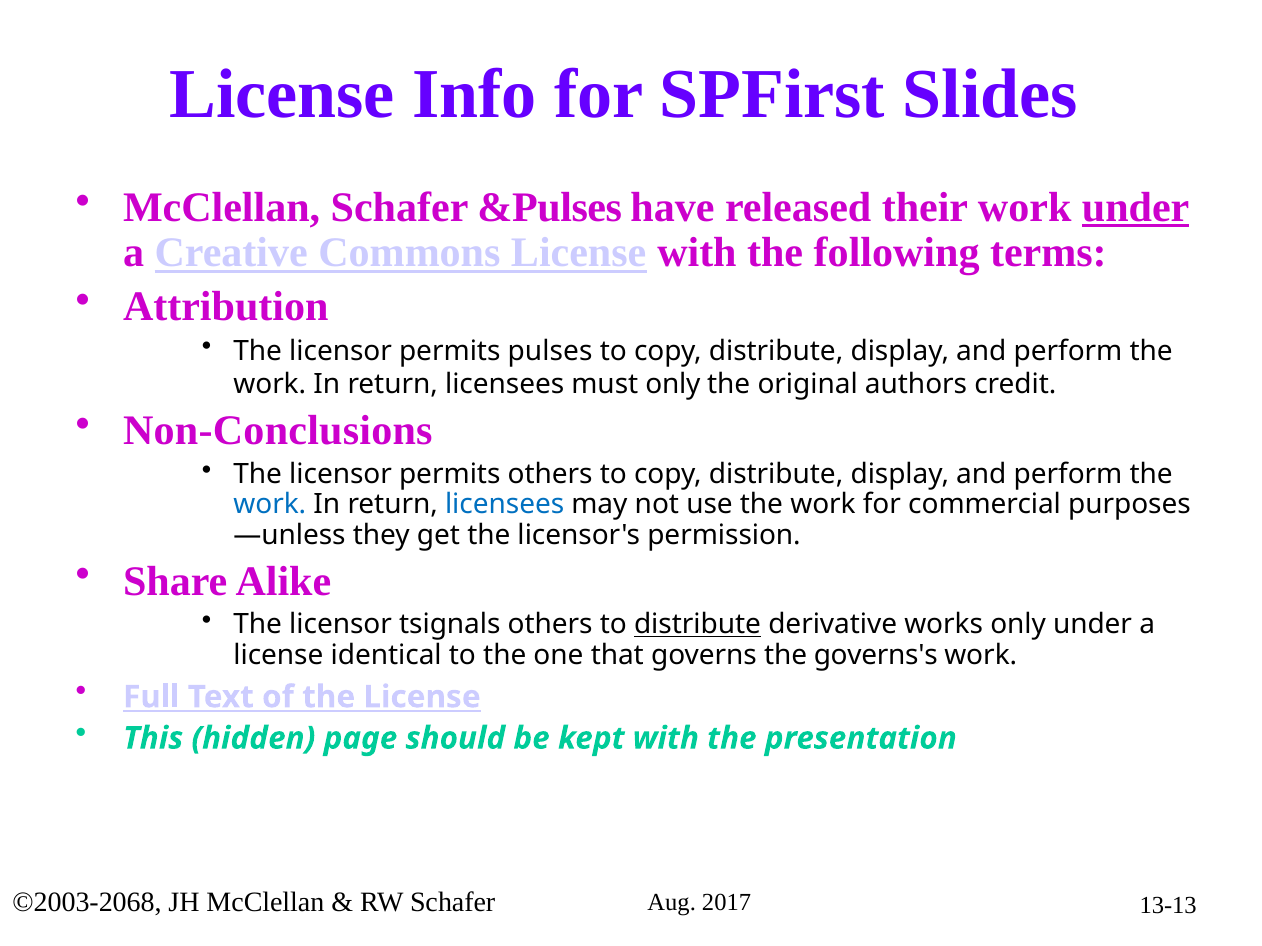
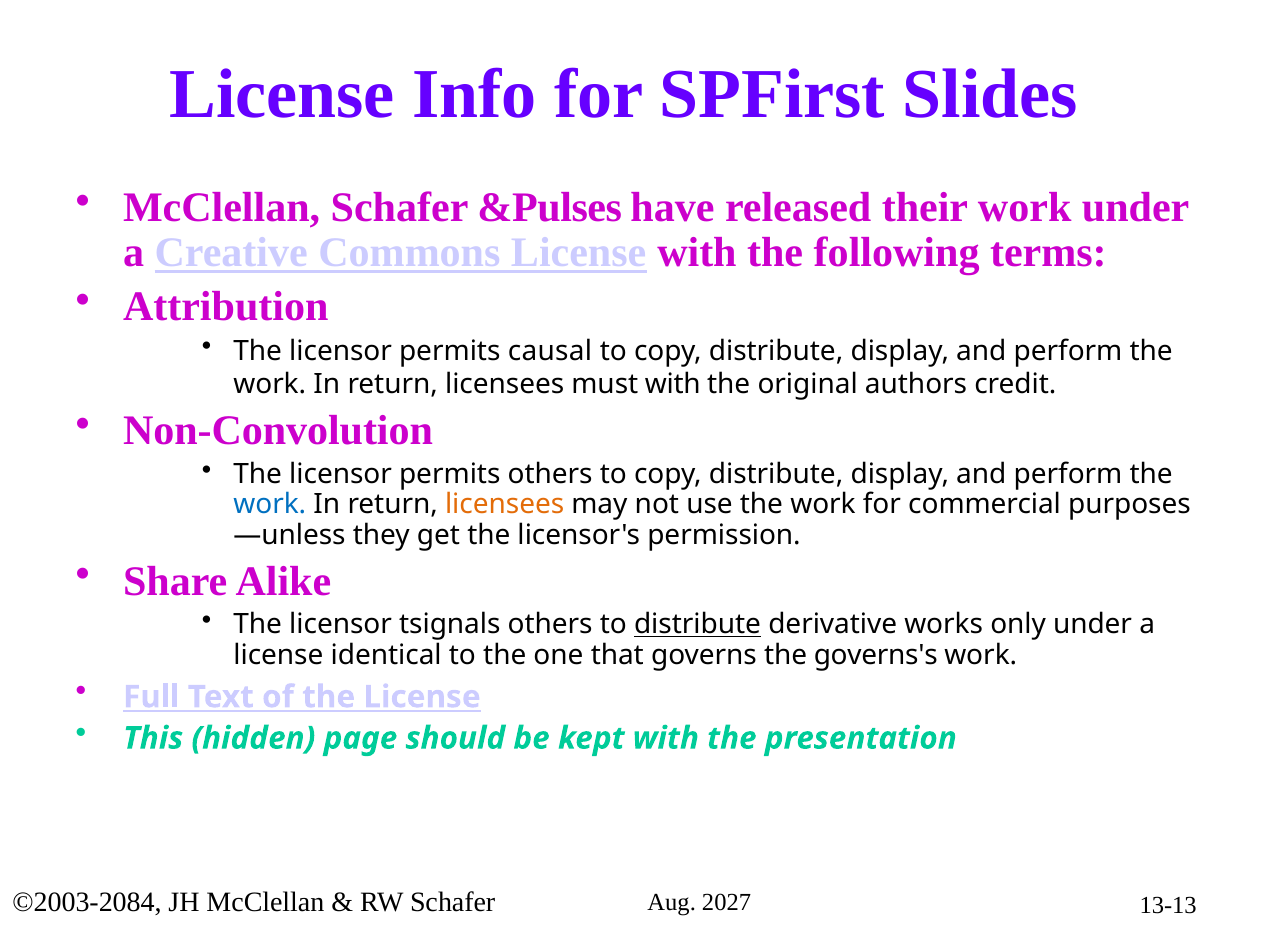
under at (1136, 208) underline: present -> none
pulses: pulses -> causal
must only: only -> with
Non-Conclusions: Non-Conclusions -> Non-Convolution
licensees at (505, 505) colour: blue -> orange
©2003-2068: ©2003-2068 -> ©2003-2084
2017: 2017 -> 2027
